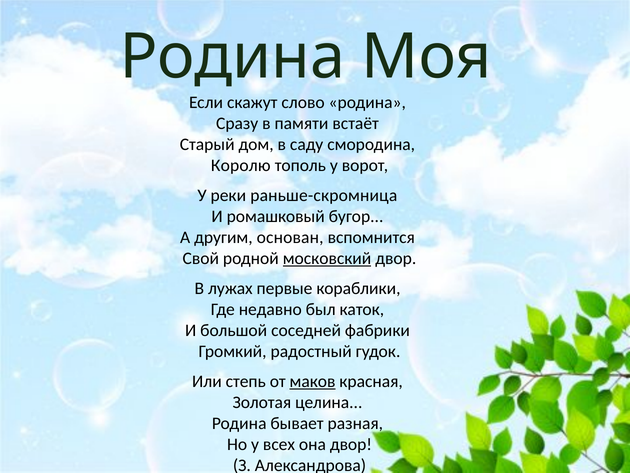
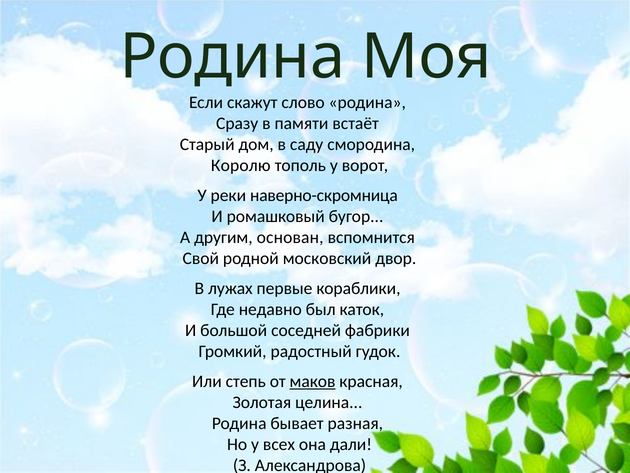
раньше-скромница: раньше-скромница -> наверно-скромница
московский underline: present -> none
она двор: двор -> дали
